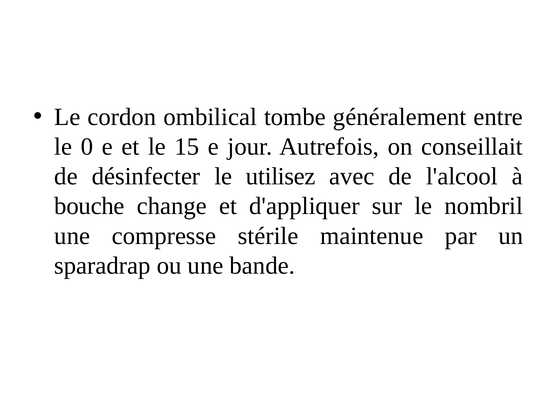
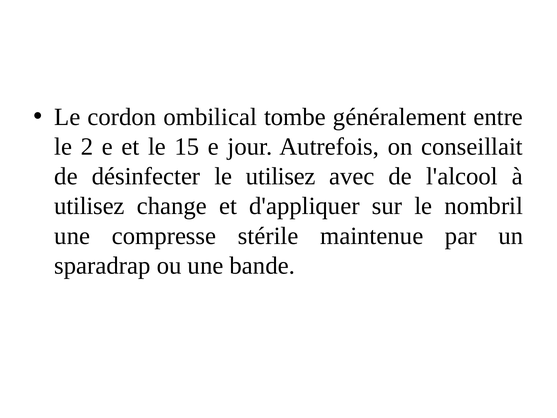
0: 0 -> 2
bouche at (89, 206): bouche -> utilisez
